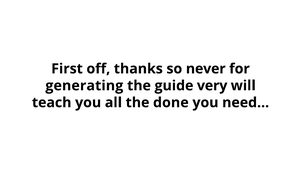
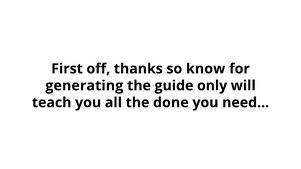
never: never -> know
very: very -> only
